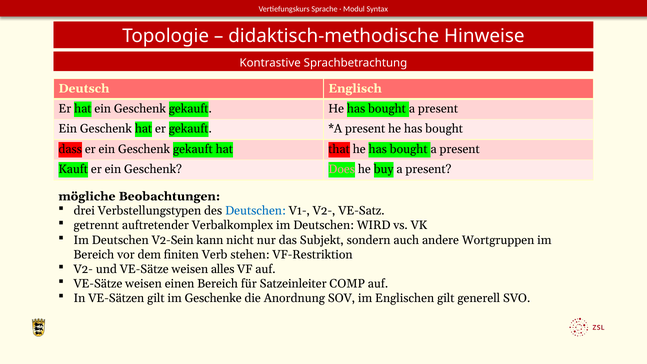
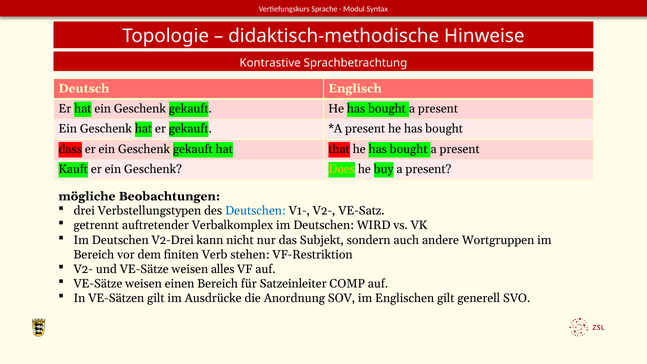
Does colour: pink -> yellow
V2-Sein: V2-Sein -> V2-Drei
Geschenke: Geschenke -> Ausdrücke
